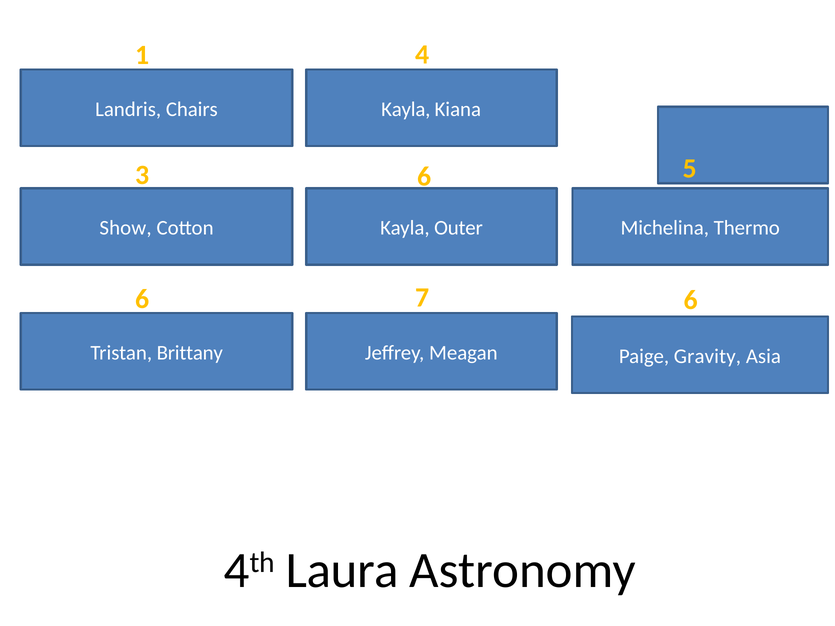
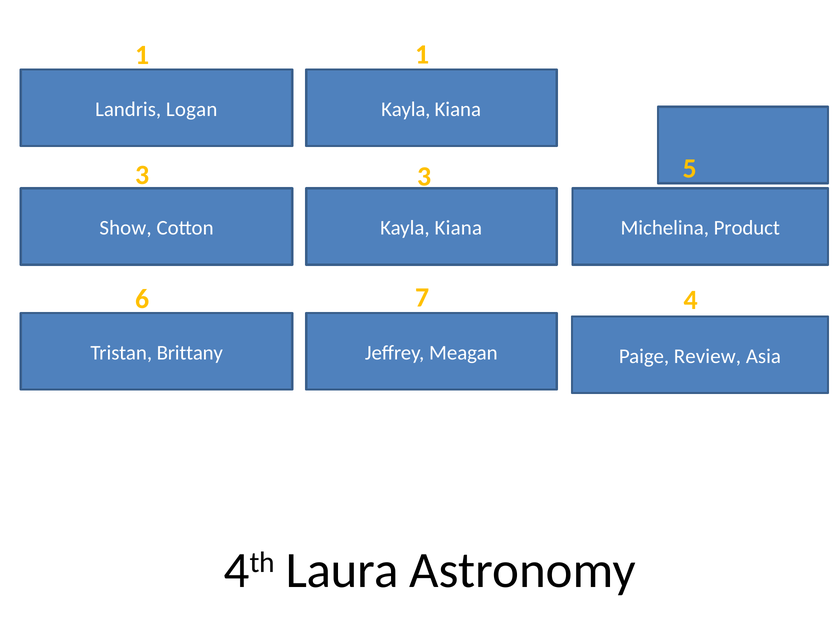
1 4: 4 -> 1
Chairs: Chairs -> Logan
3 6: 6 -> 3
Outer at (459, 228): Outer -> Kiana
Thermo: Thermo -> Product
7 6: 6 -> 4
Gravity: Gravity -> Review
